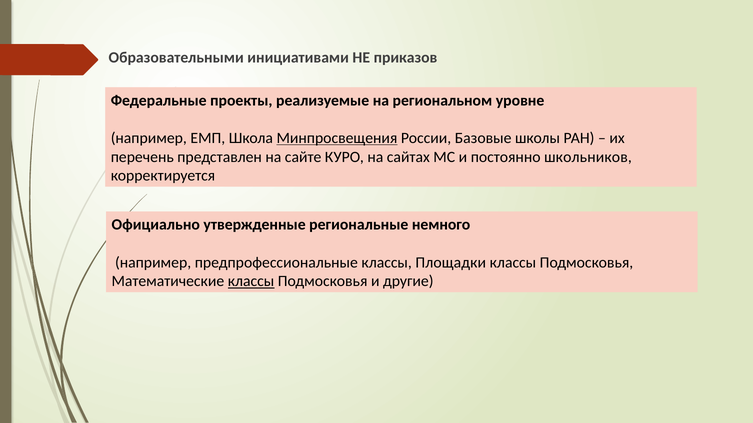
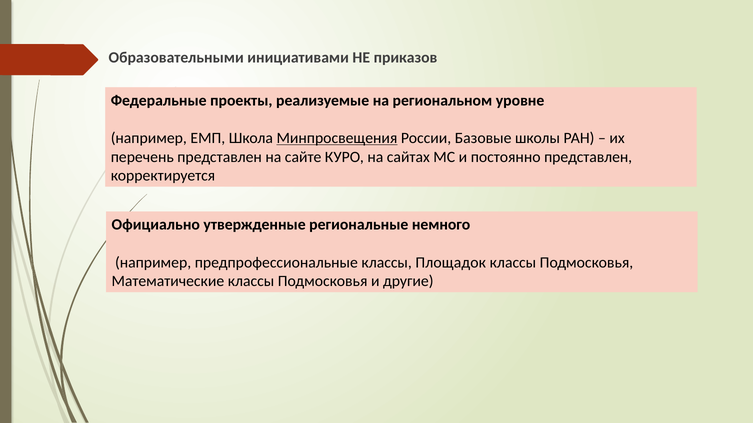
постоянно школьников: школьников -> представлен
Площадки: Площадки -> Площадок
классы at (251, 282) underline: present -> none
